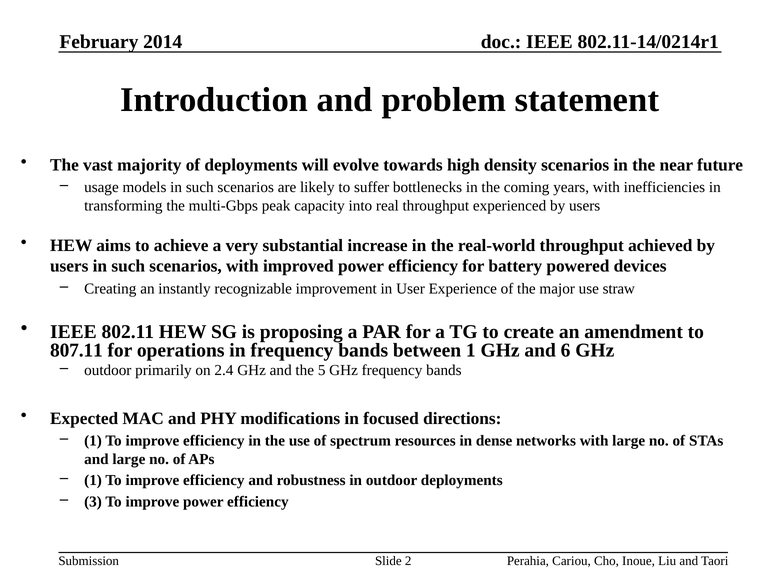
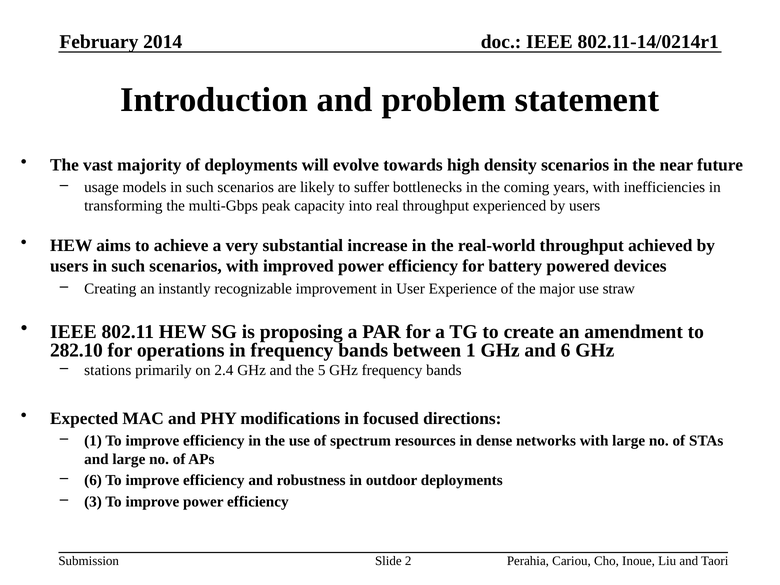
807.11: 807.11 -> 282.10
outdoor at (108, 370): outdoor -> stations
1 at (93, 480): 1 -> 6
